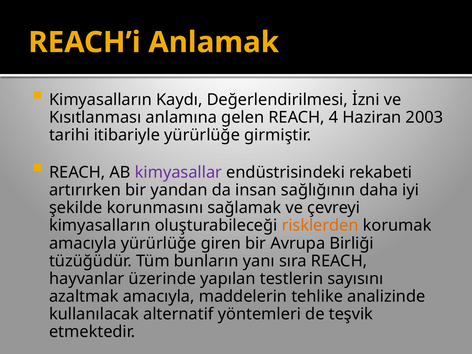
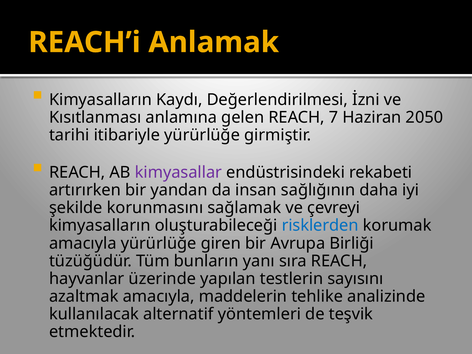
4: 4 -> 7
2003: 2003 -> 2050
risklerden colour: orange -> blue
